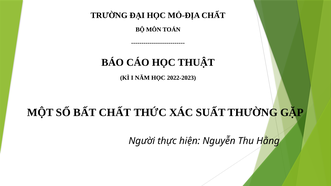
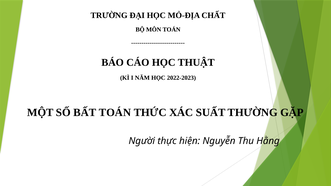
BẤT CHẤT: CHẤT -> TOÁN
